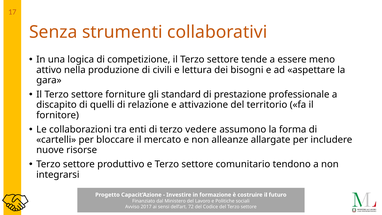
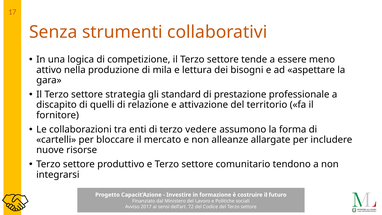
civili: civili -> mila
forniture: forniture -> strategia
